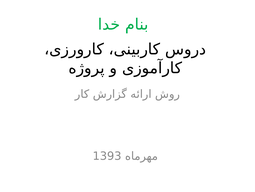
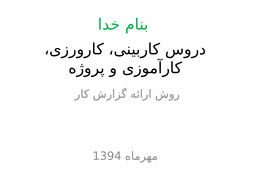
1393: 1393 -> 1394
